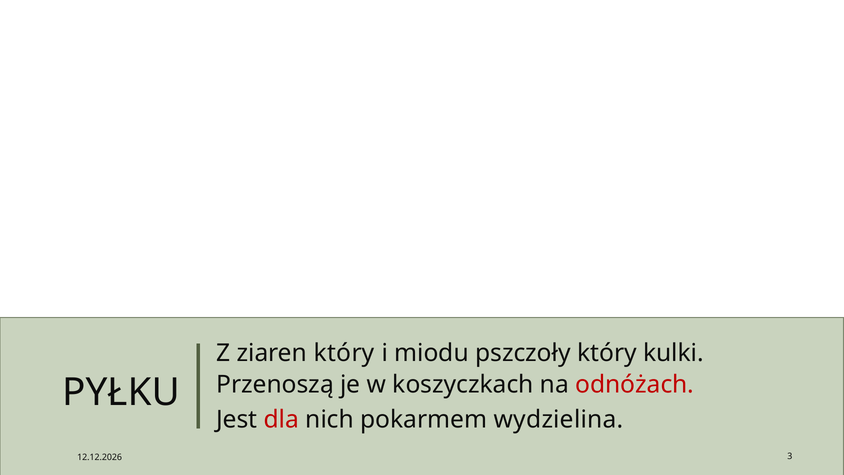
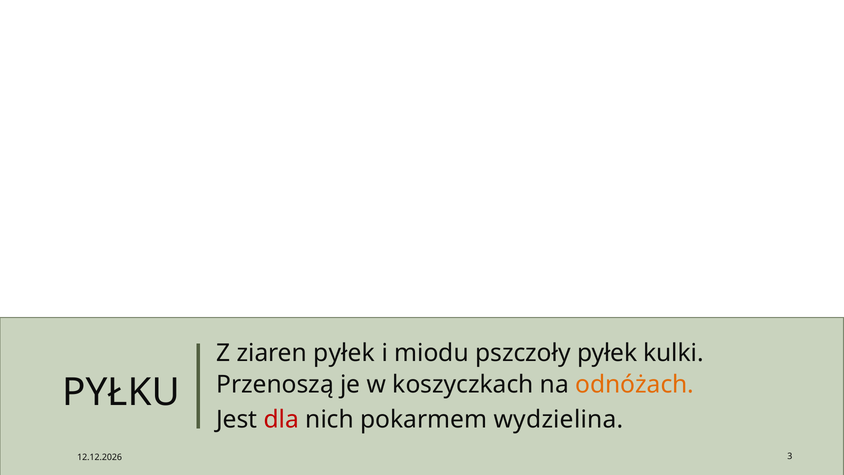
ziaren który: który -> pyłek
pszczoły który: który -> pyłek
odnóżach colour: red -> orange
